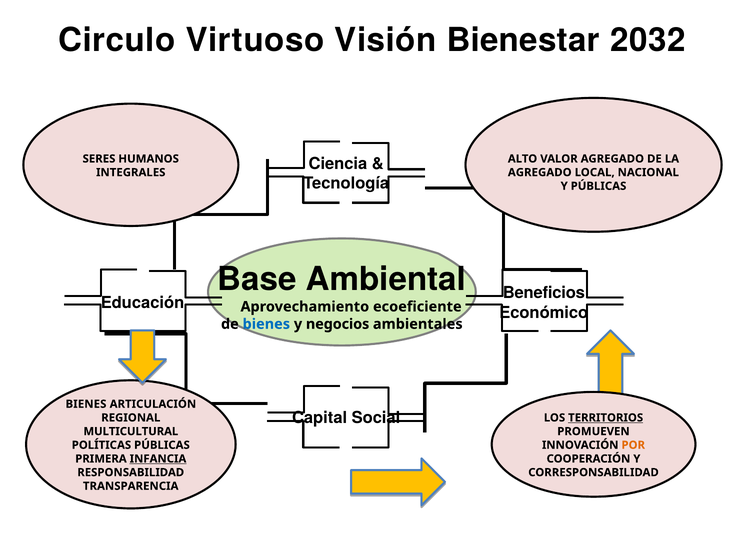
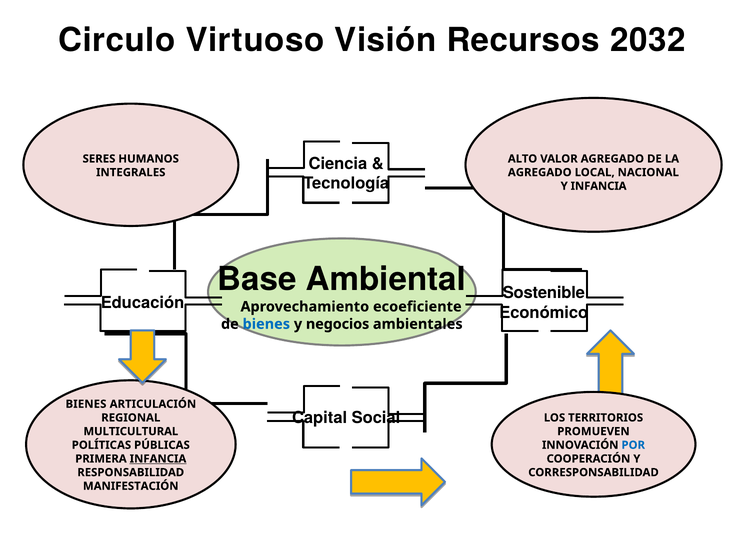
Bienestar: Bienestar -> Recursos
Y PÚBLICAS: PÚBLICAS -> INFANCIA
Beneficios: Beneficios -> Sostenible
TERRITORIOS underline: present -> none
POR colour: orange -> blue
TRANSPARENCIA: TRANSPARENCIA -> MANIFESTACIÓN
